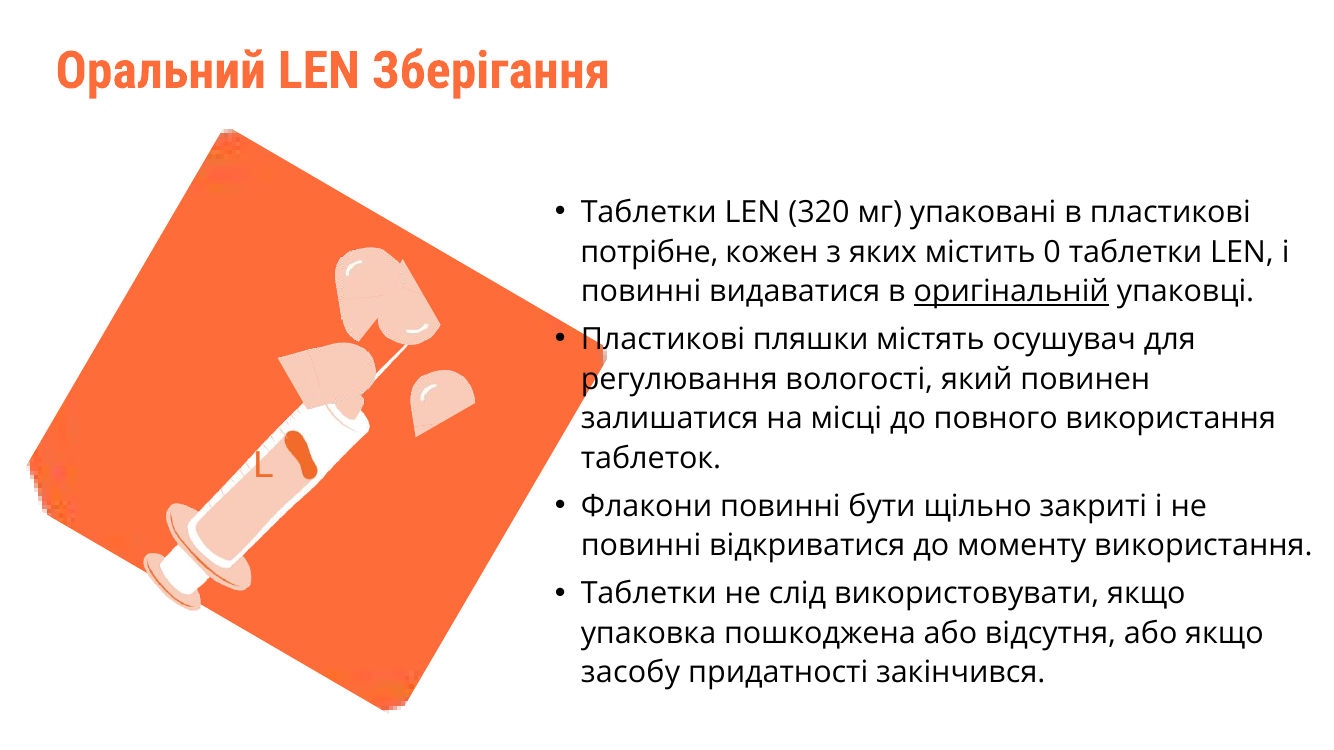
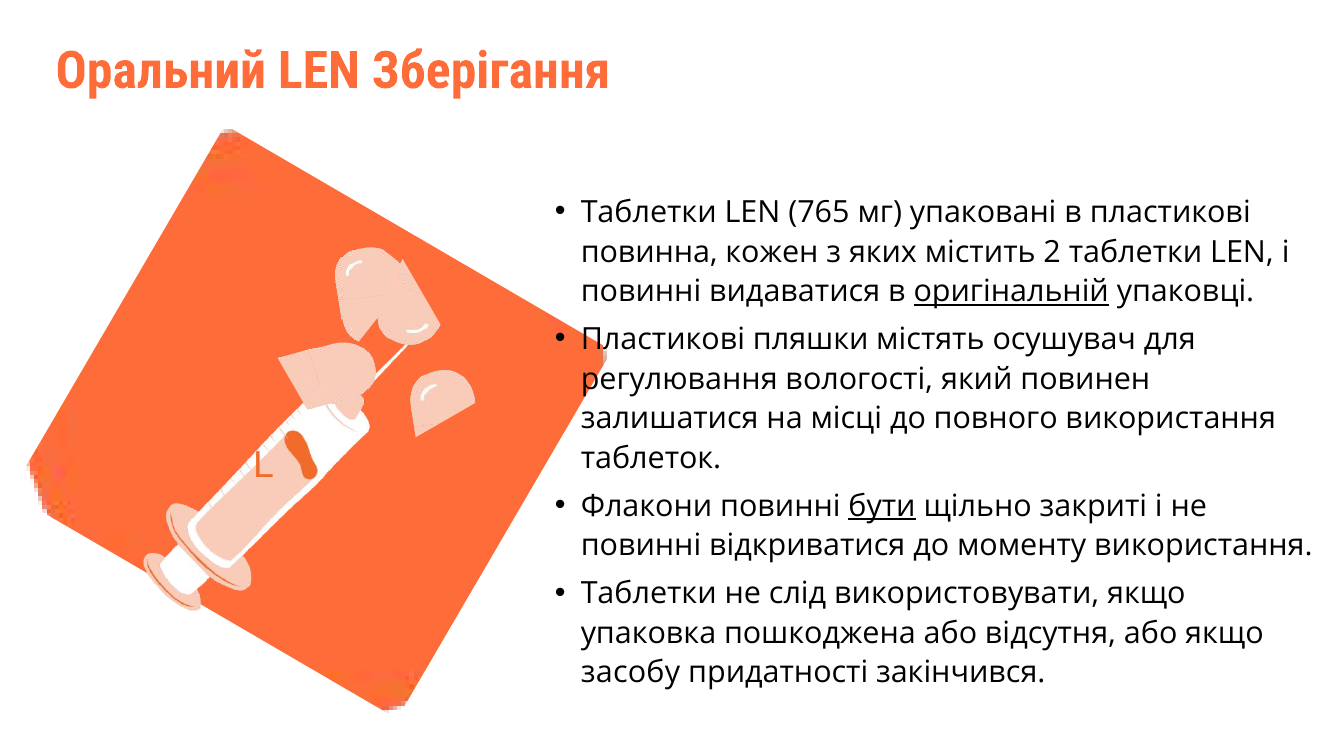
320: 320 -> 765
потрібне: потрібне -> повинна
0: 0 -> 2
бути underline: none -> present
